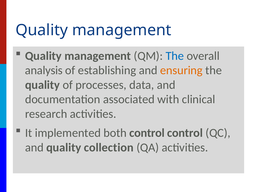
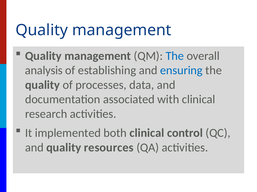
ensuring colour: orange -> blue
both control: control -> clinical
collection: collection -> resources
